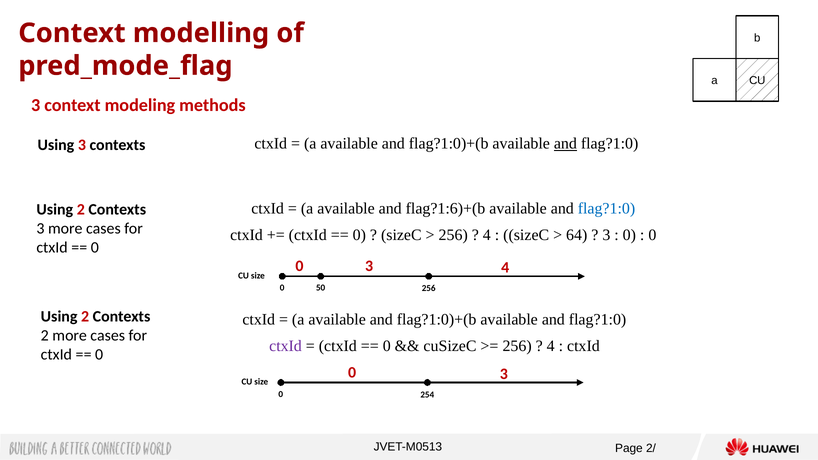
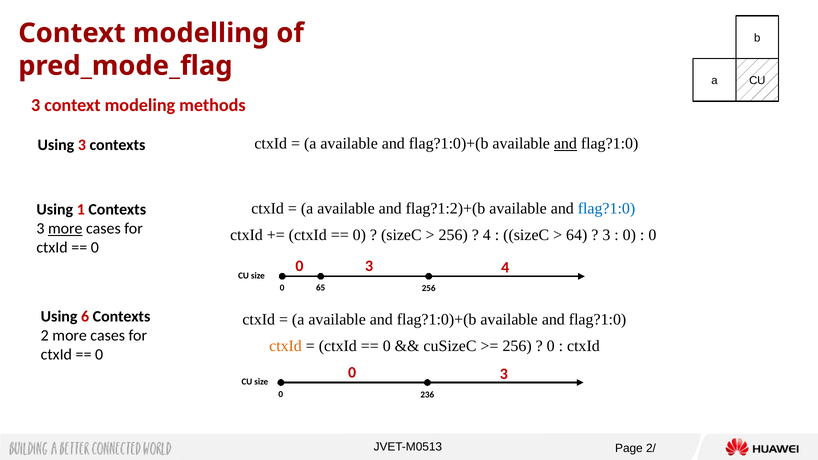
flag?1:6)+(b: flag?1:6)+(b -> flag?1:2)+(b
2 at (81, 209): 2 -> 1
more at (65, 229) underline: none -> present
50: 50 -> 65
2 at (85, 317): 2 -> 6
ctxId at (286, 346) colour: purple -> orange
4 at (551, 346): 4 -> 0
254: 254 -> 236
